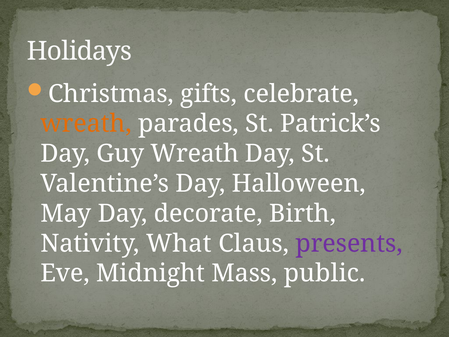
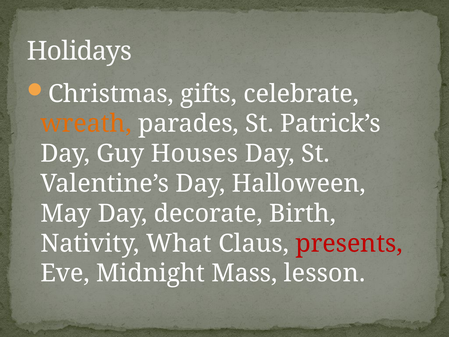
Guy Wreath: Wreath -> Houses
presents colour: purple -> red
public: public -> lesson
